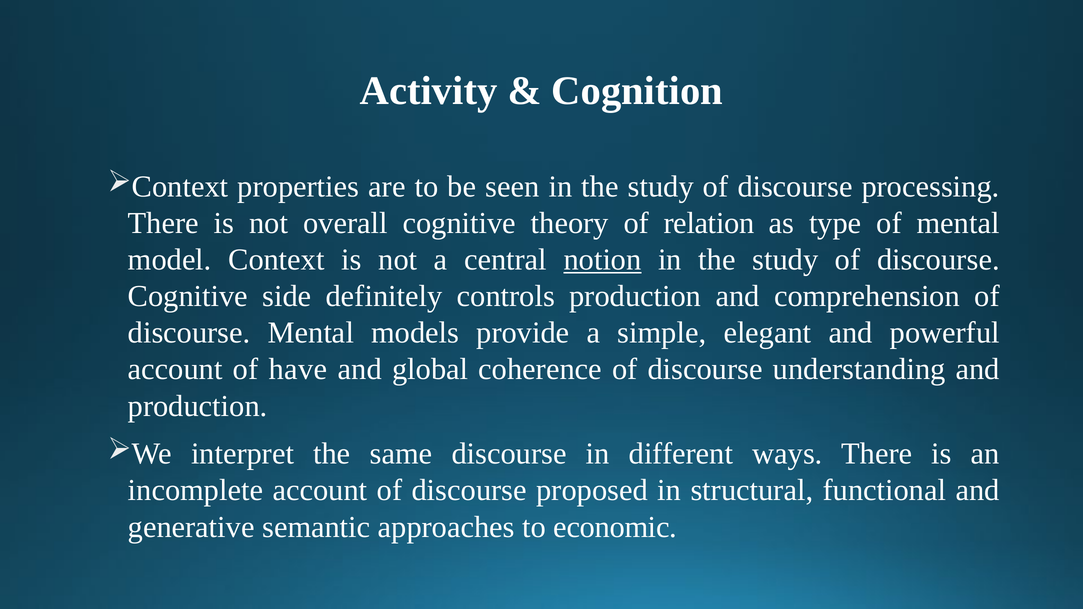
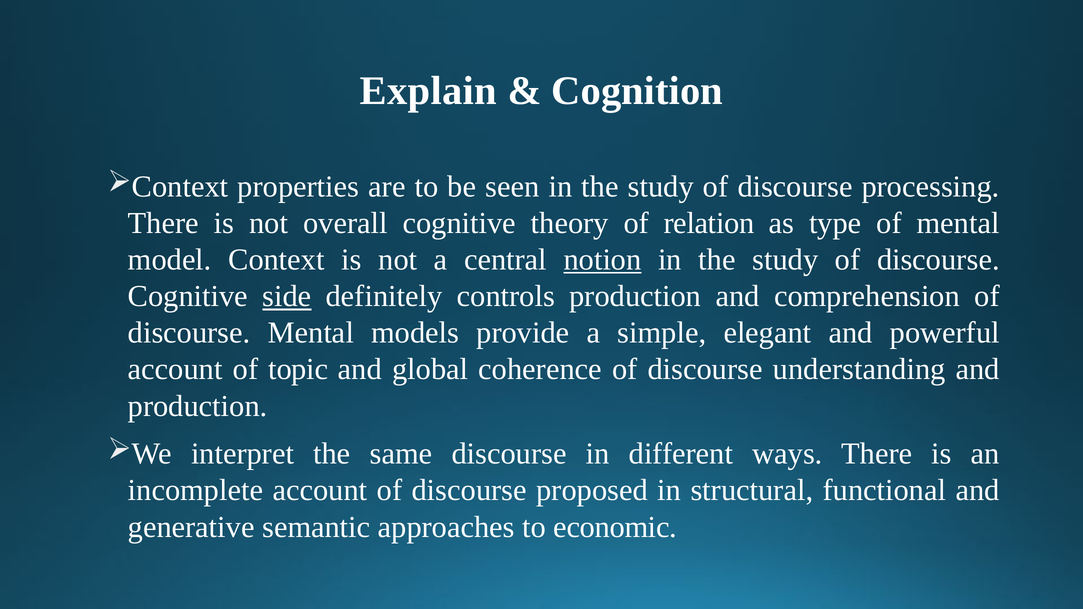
Activity: Activity -> Explain
side underline: none -> present
have: have -> topic
